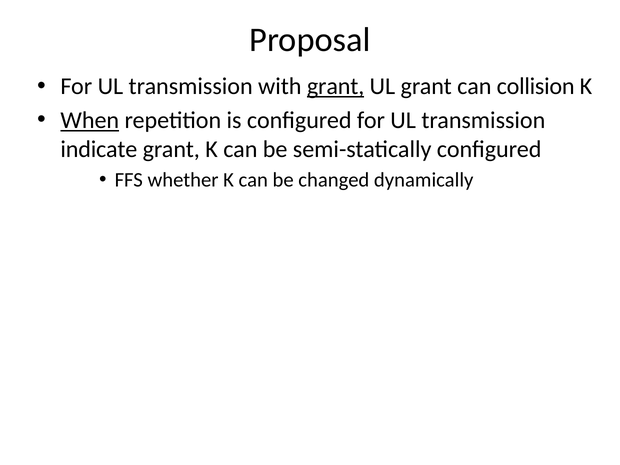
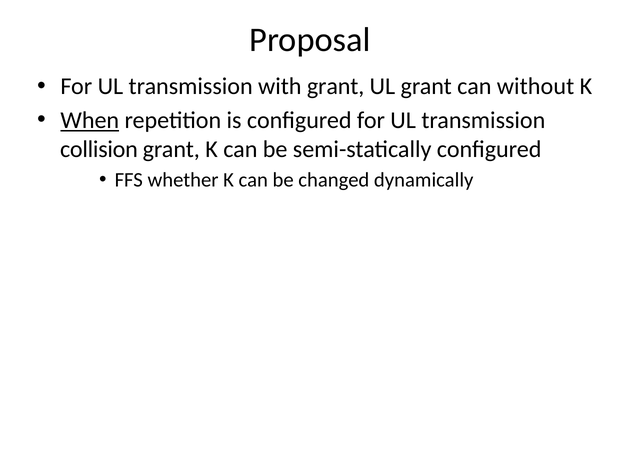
grant at (336, 86) underline: present -> none
collision: collision -> without
indicate: indicate -> collision
